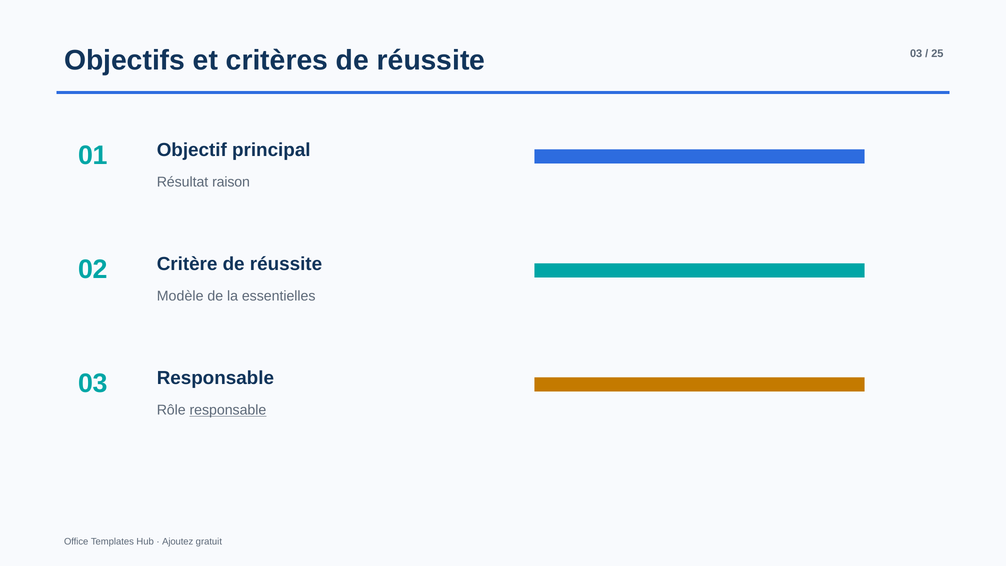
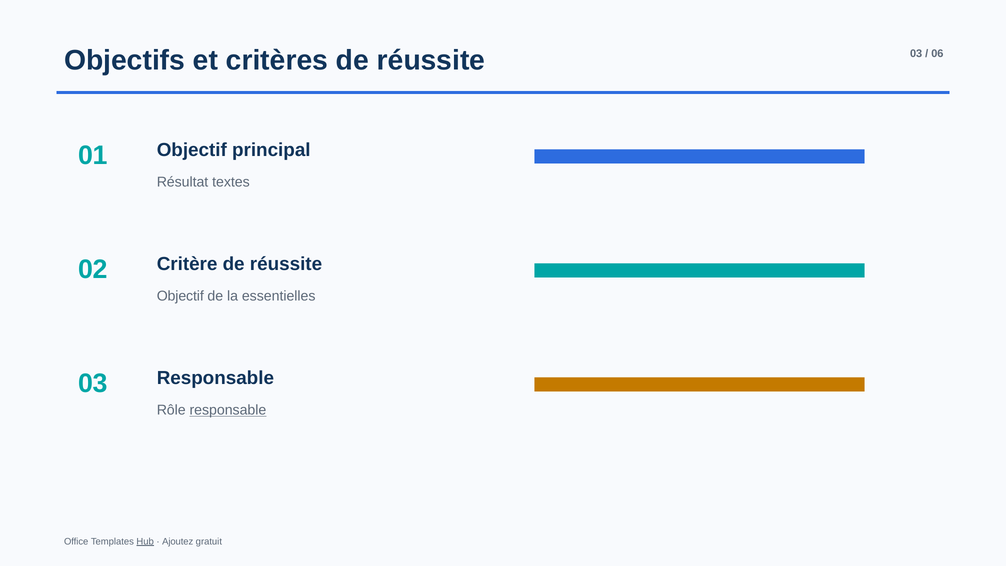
25: 25 -> 06
raison: raison -> textes
Modèle at (180, 296): Modèle -> Objectif
Hub underline: none -> present
